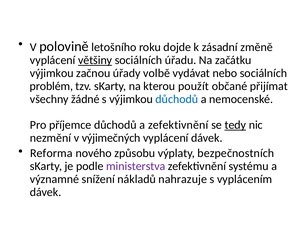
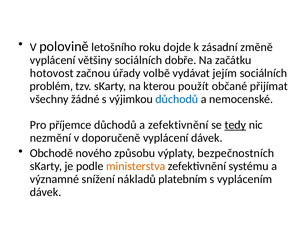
většiny underline: present -> none
úřadu: úřadu -> dobře
výjimkou at (52, 73): výjimkou -> hotovost
nebo: nebo -> jejím
výjimečných: výjimečných -> doporučeně
Reforma: Reforma -> Obchodě
ministerstva colour: purple -> orange
nahrazuje: nahrazuje -> platebním
